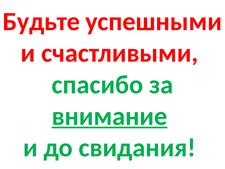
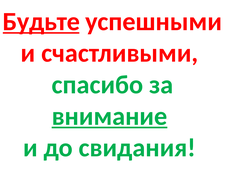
Будьте underline: none -> present
